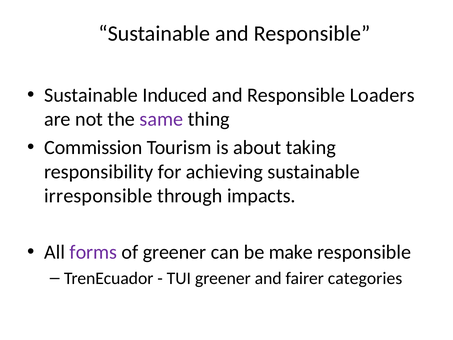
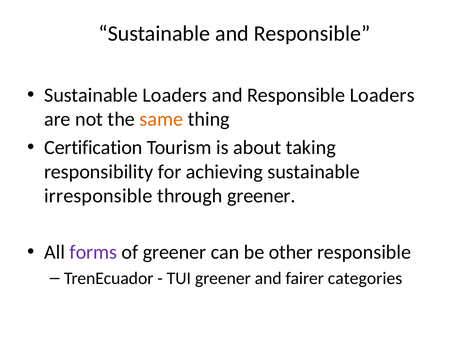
Sustainable Induced: Induced -> Loaders
same colour: purple -> orange
Commission: Commission -> Certification
through impacts: impacts -> greener
make: make -> other
